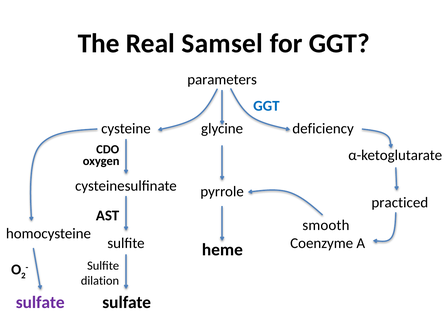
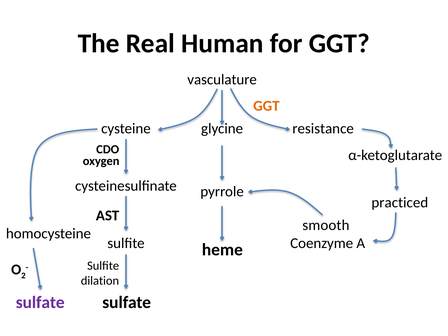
Samsel: Samsel -> Human
parameters: parameters -> vasculature
GGT at (266, 106) colour: blue -> orange
deficiency: deficiency -> resistance
